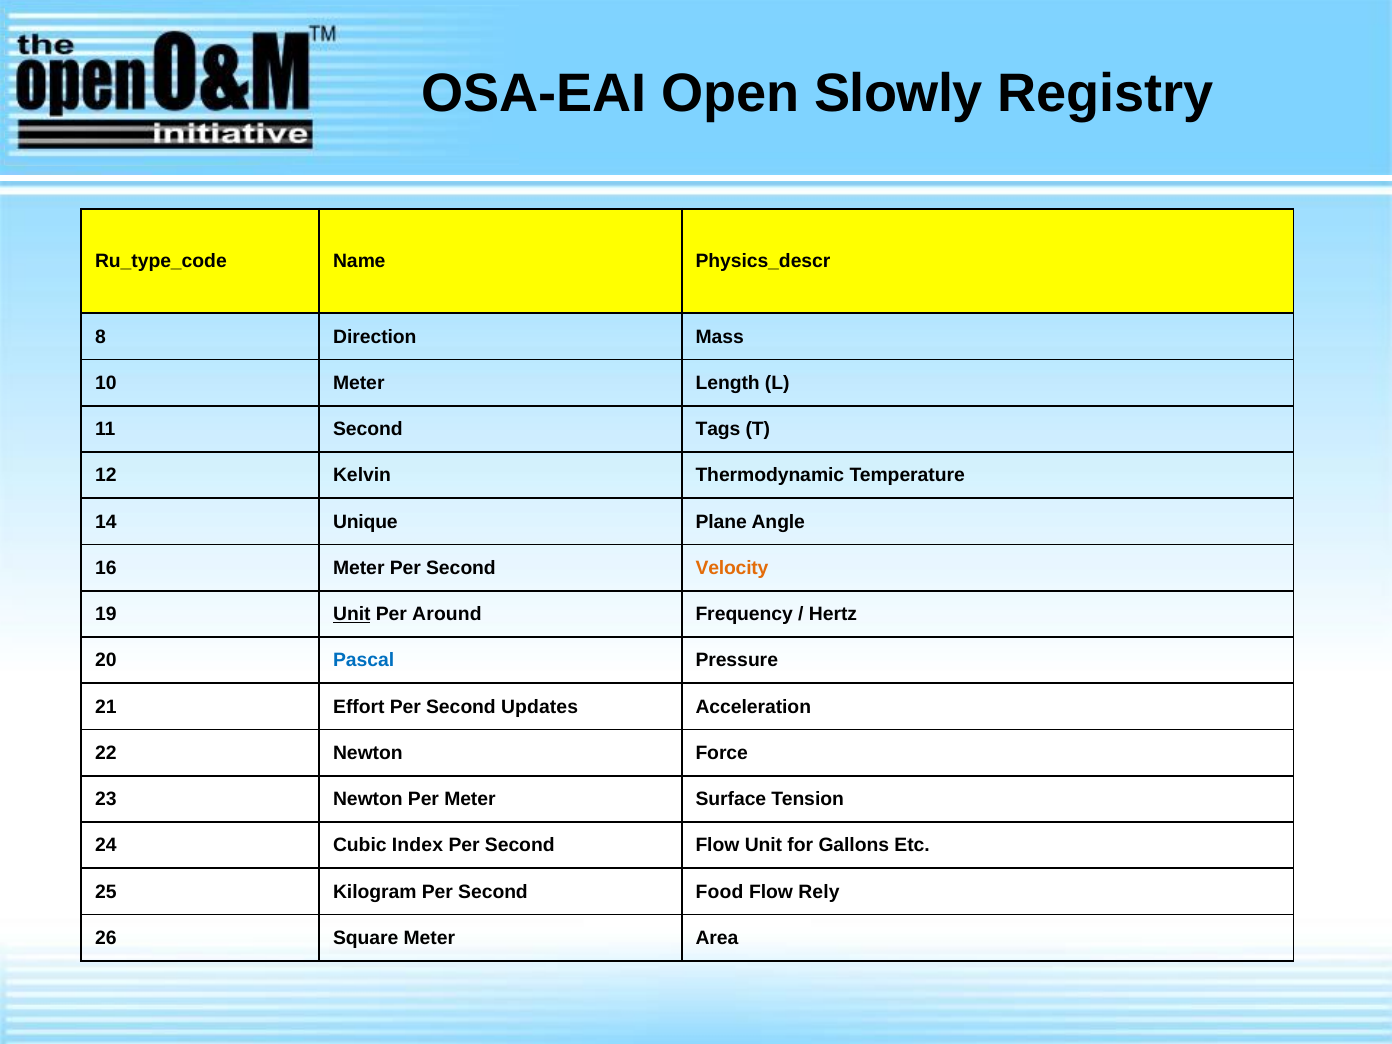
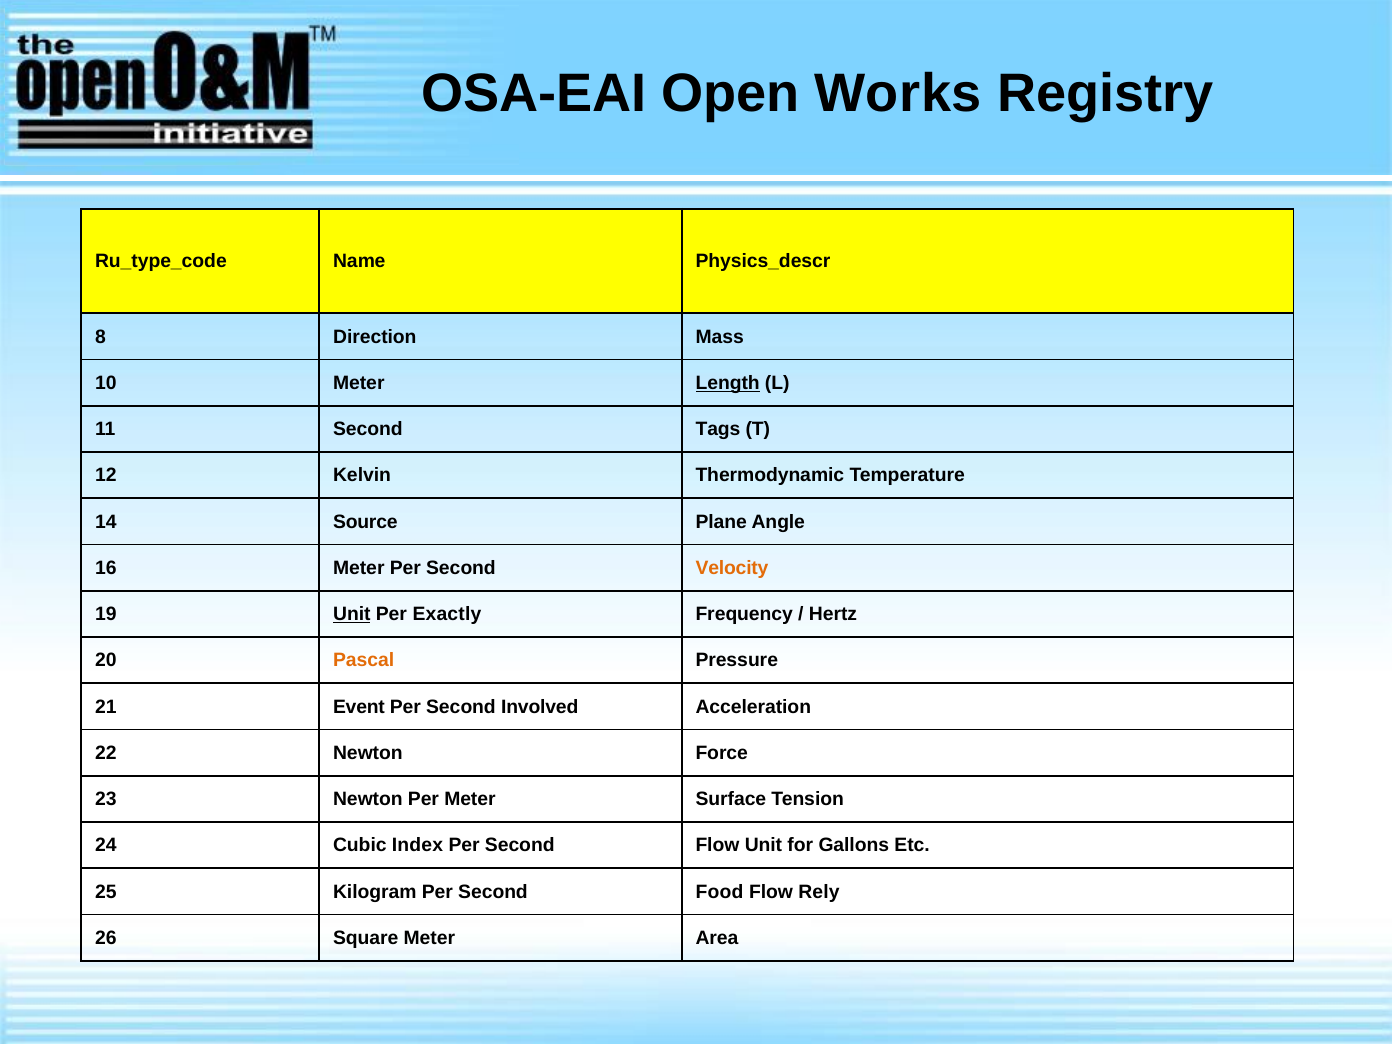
Slowly: Slowly -> Works
Length underline: none -> present
Unique: Unique -> Source
Around: Around -> Exactly
Pascal colour: blue -> orange
Effort: Effort -> Event
Updates: Updates -> Involved
